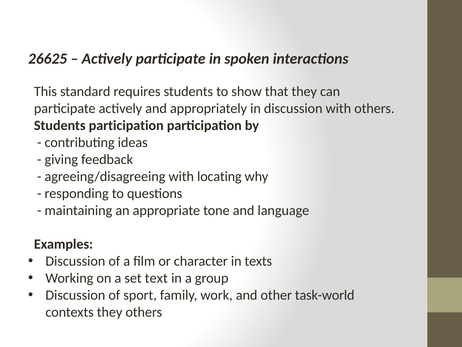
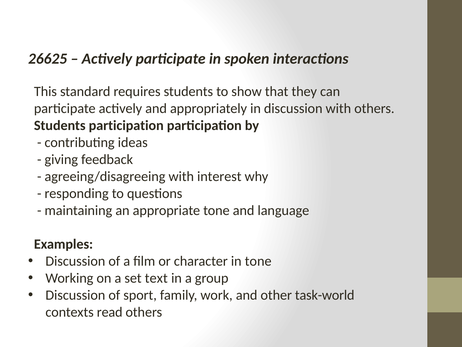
locating: locating -> interest
in texts: texts -> tone
contexts they: they -> read
